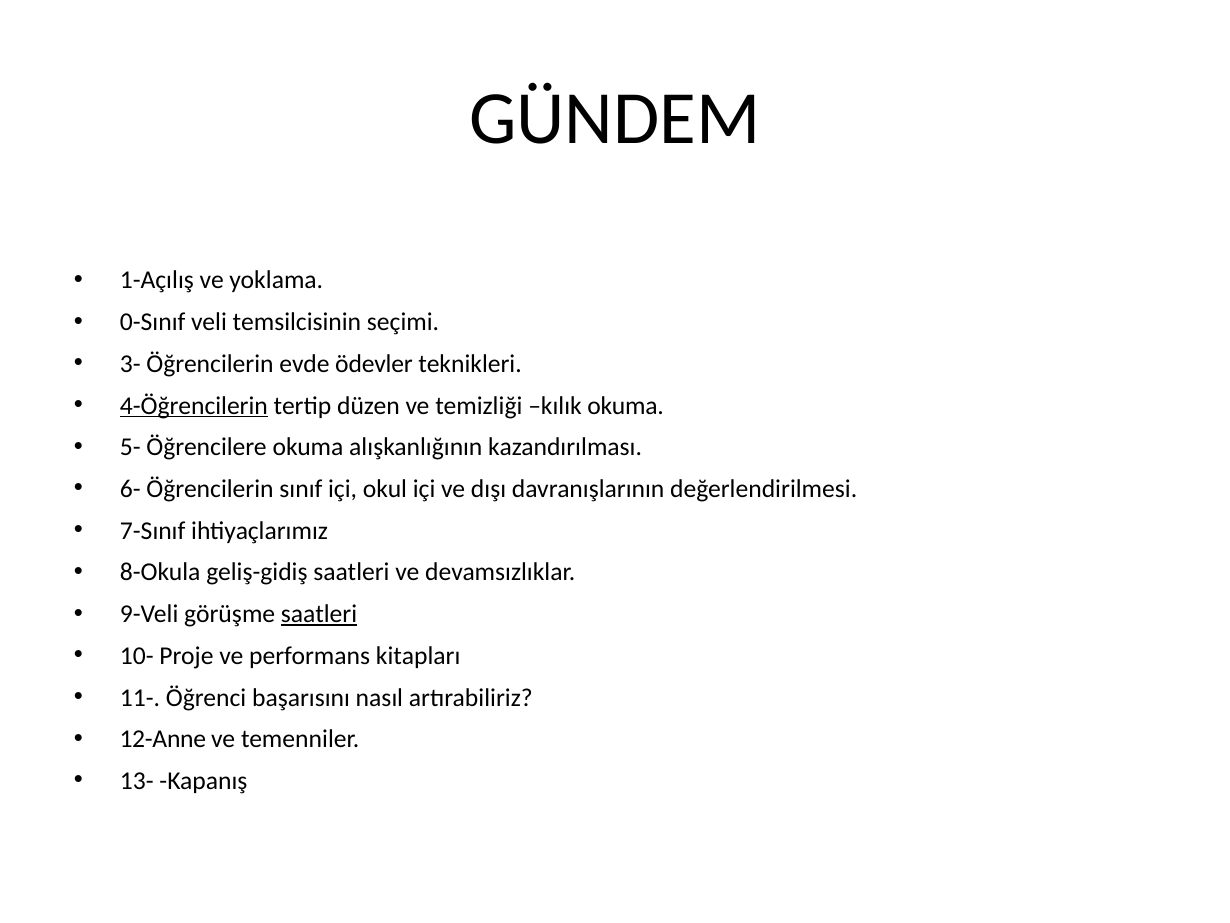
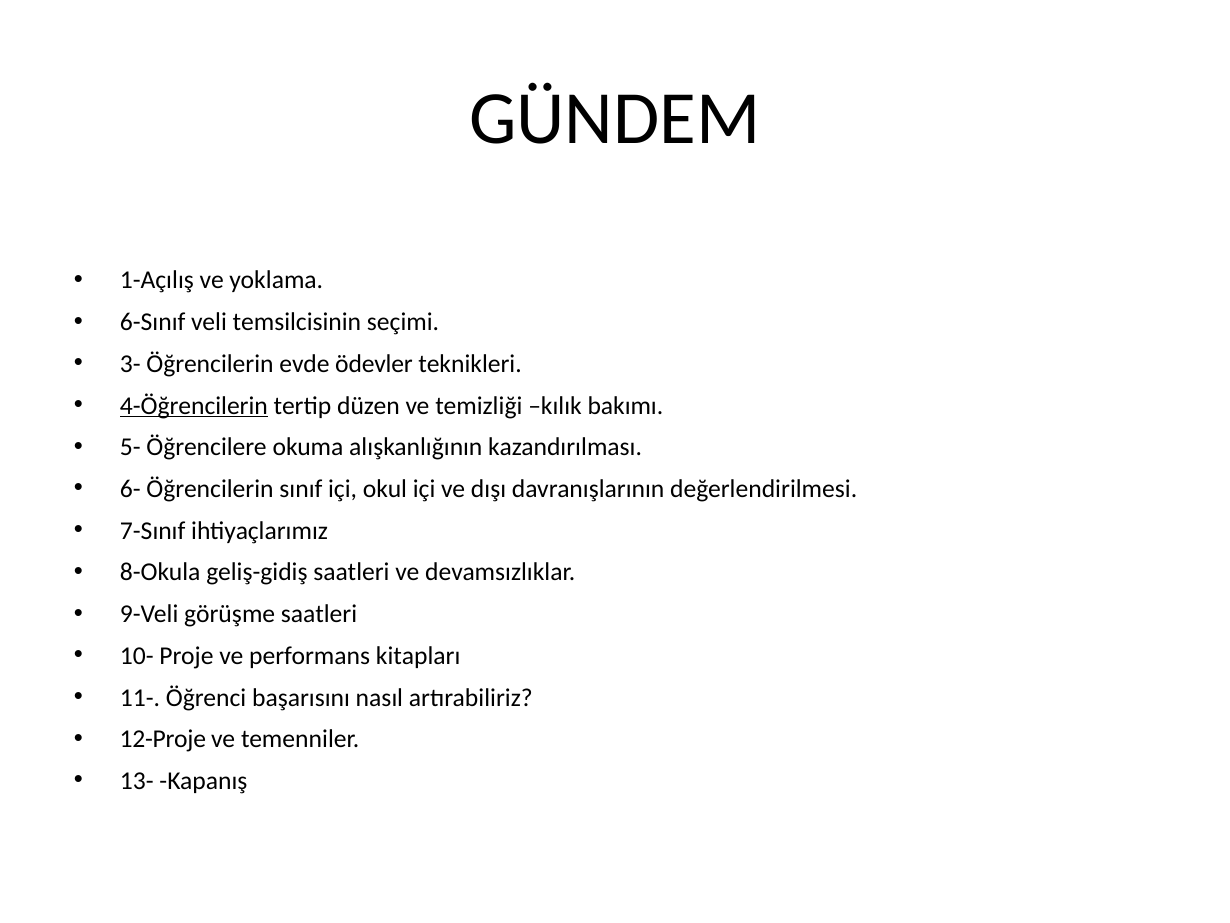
0-Sınıf: 0-Sınıf -> 6-Sınıf
kılık okuma: okuma -> bakımı
saatleri at (319, 614) underline: present -> none
12-Anne: 12-Anne -> 12-Proje
